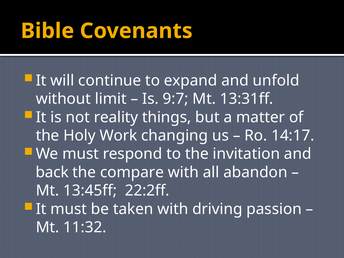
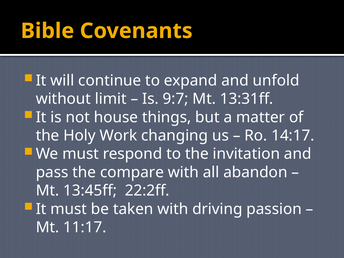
reality: reality -> house
back: back -> pass
11:32: 11:32 -> 11:17
